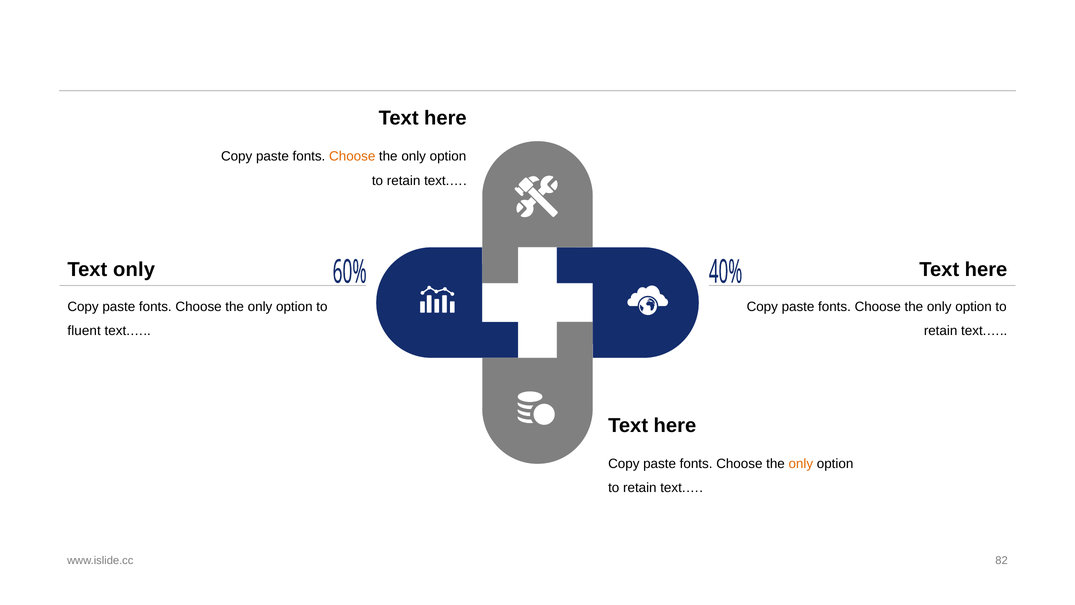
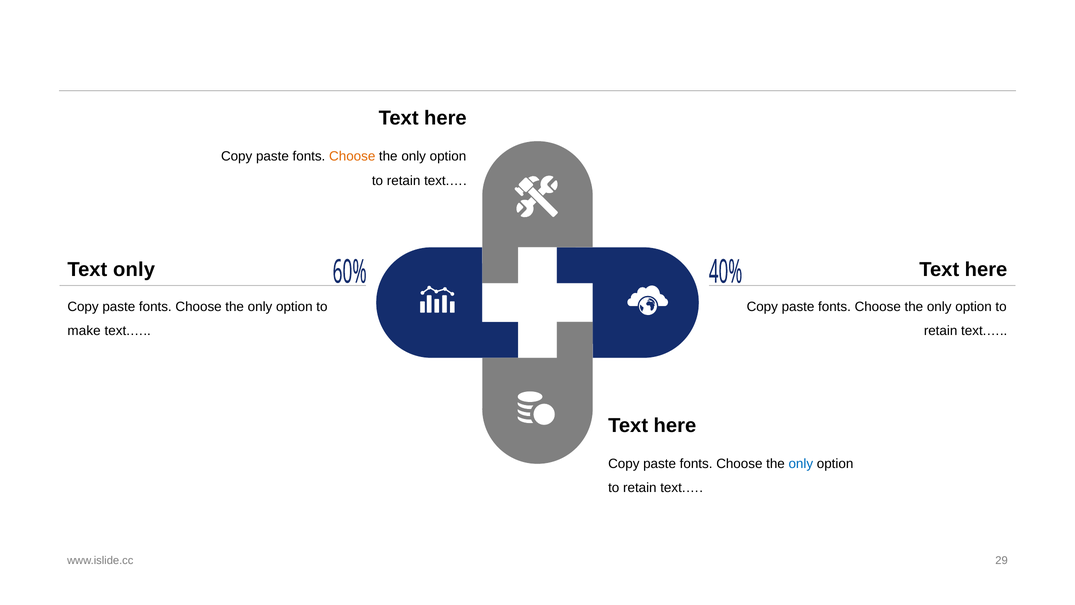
fluent: fluent -> make
only at (801, 464) colour: orange -> blue
82: 82 -> 29
